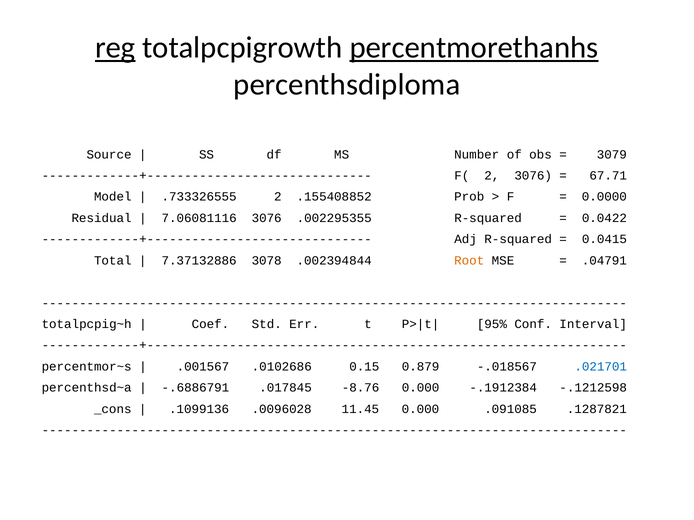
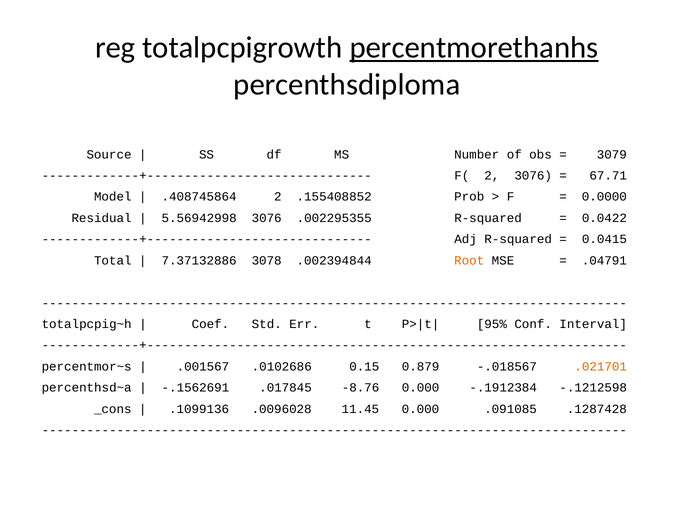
reg underline: present -> none
.733326555: .733326555 -> .408745864
7.06081116: 7.06081116 -> 5.56942998
.021701 colour: blue -> orange
-.6886791: -.6886791 -> -.1562691
.1287821: .1287821 -> .1287428
